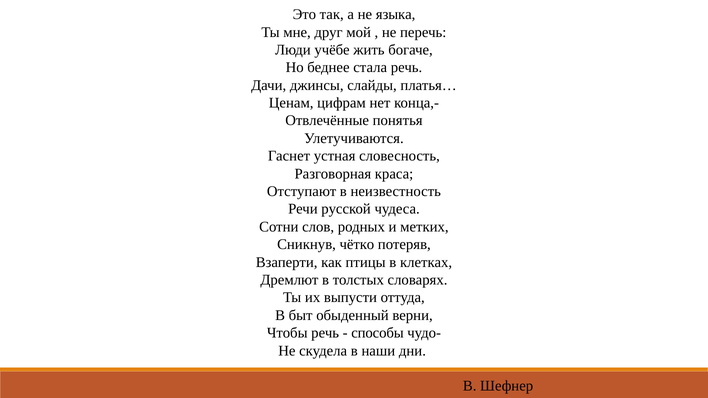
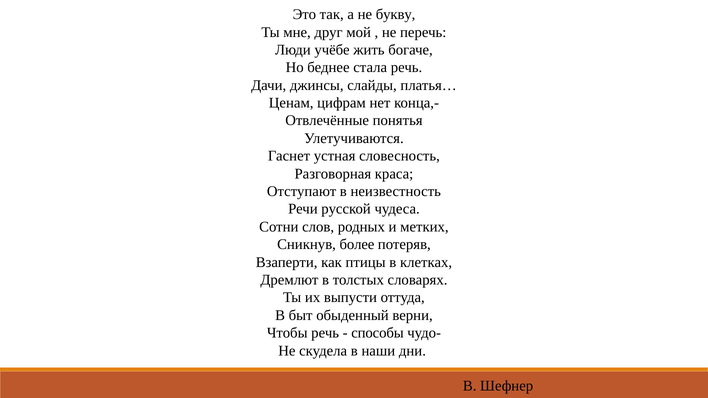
языка: языка -> букву
чётко: чётко -> более
